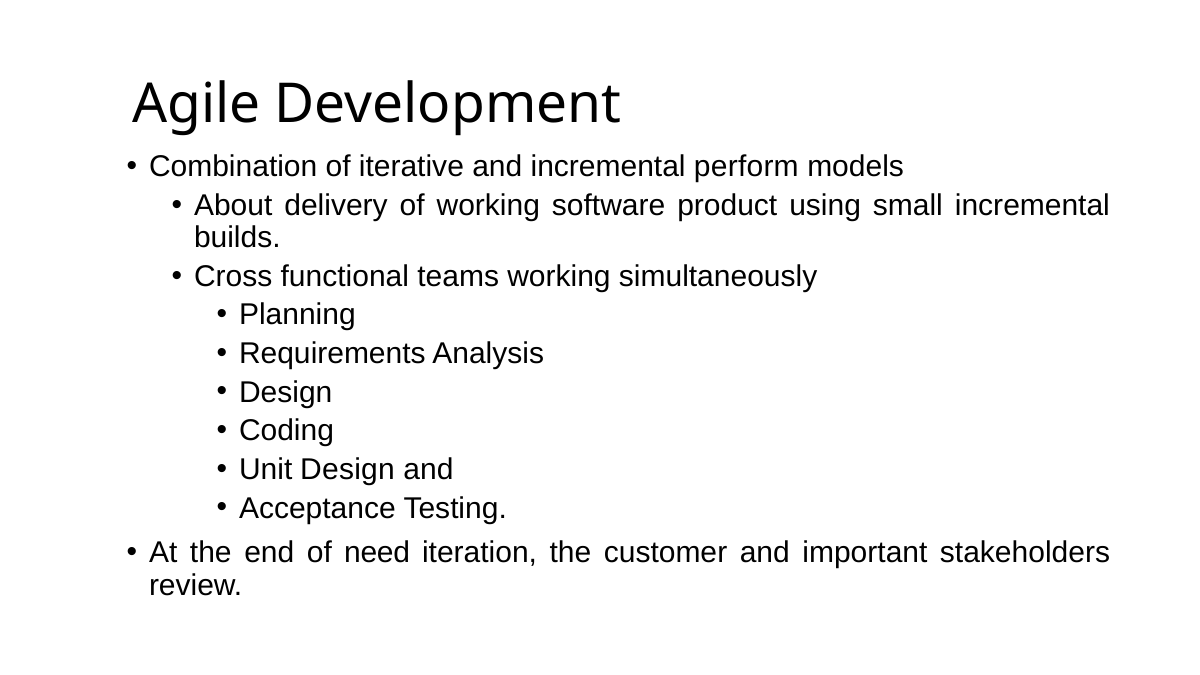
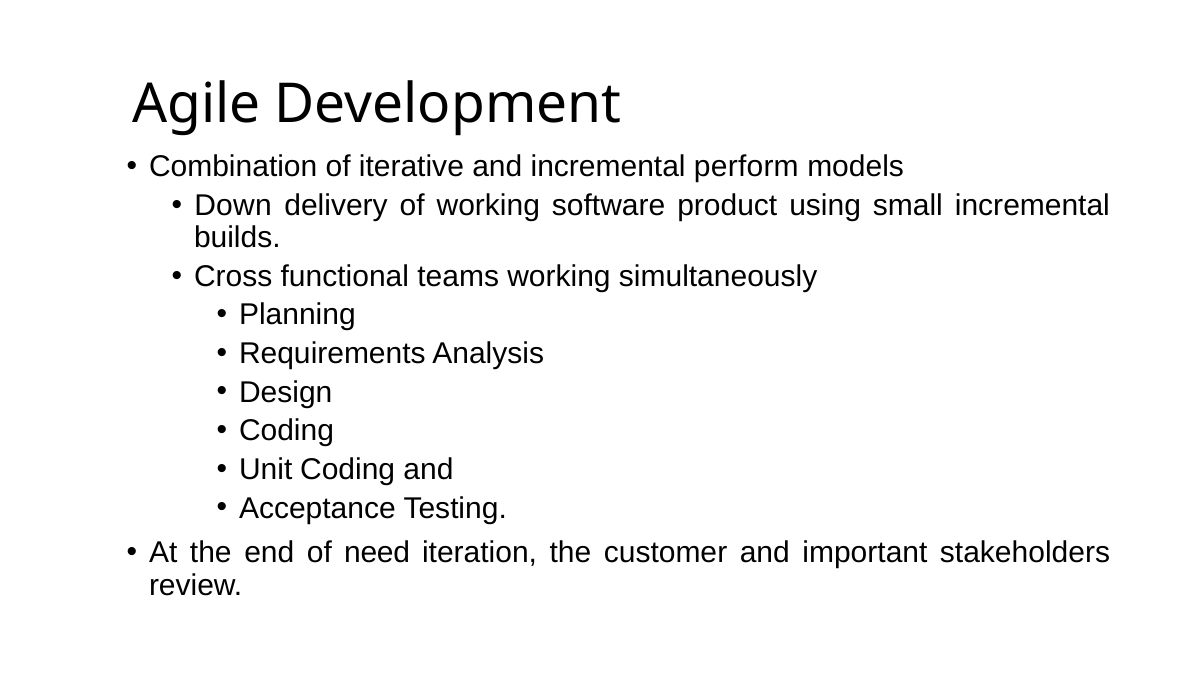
About: About -> Down
Unit Design: Design -> Coding
